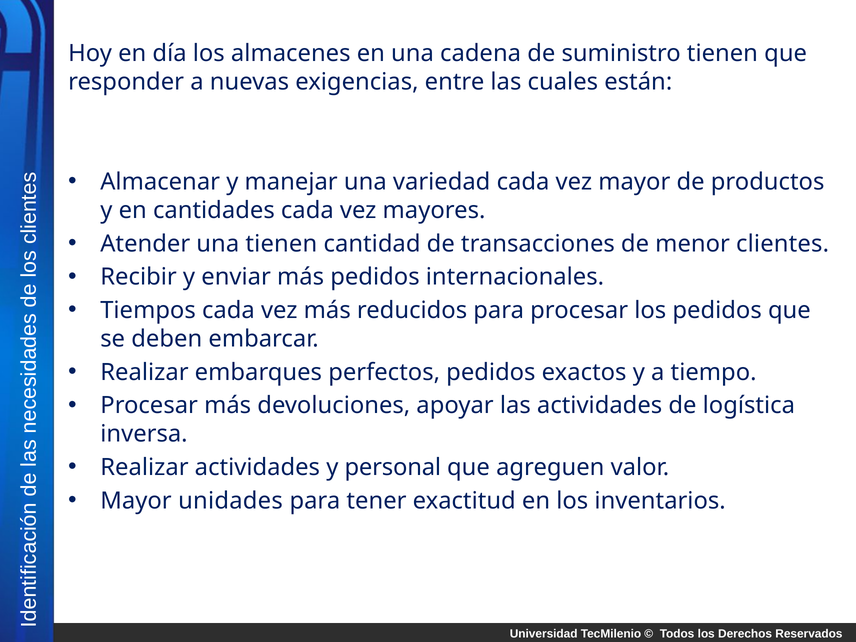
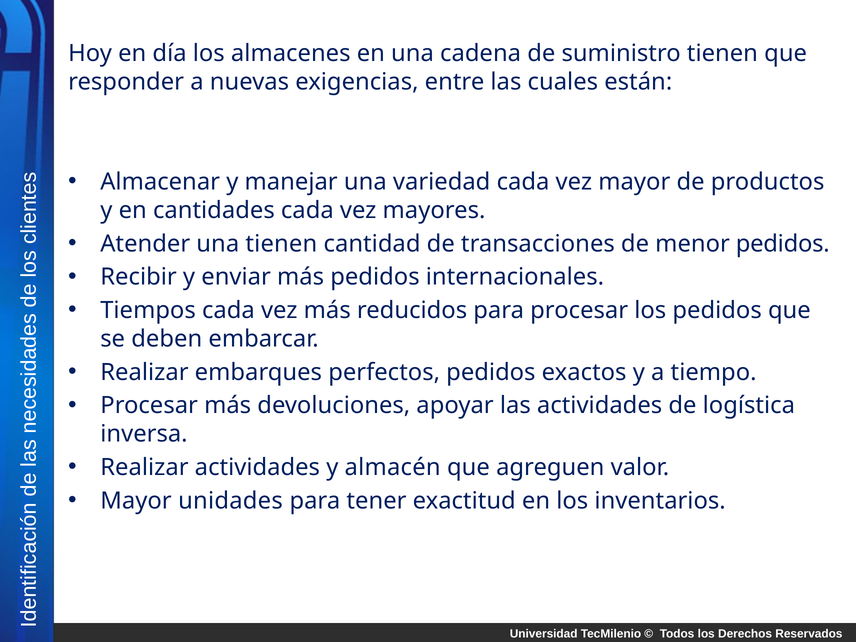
menor clientes: clientes -> pedidos
personal: personal -> almacén
